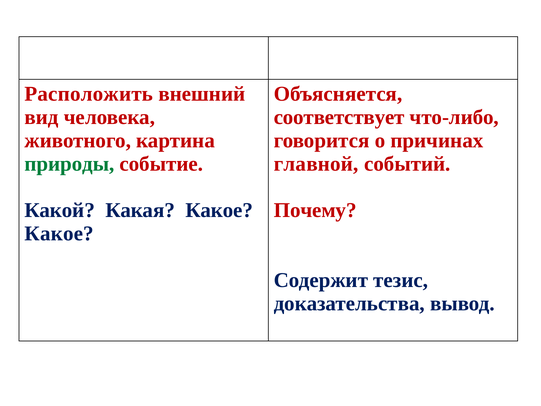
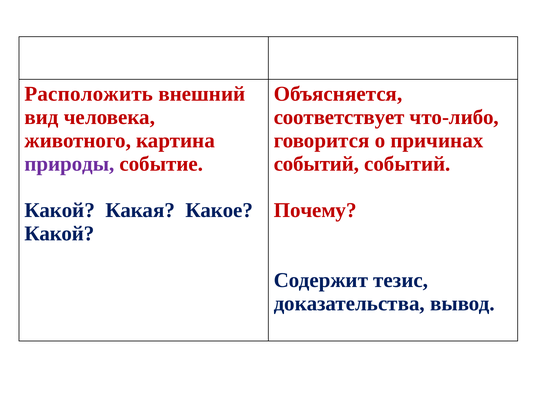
природы colour: green -> purple
главной at (316, 164): главной -> событий
Какое at (59, 234): Какое -> Какой
